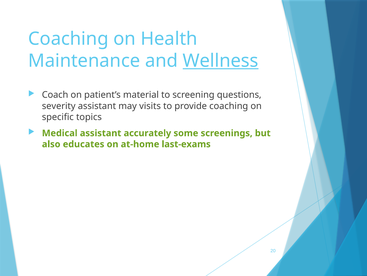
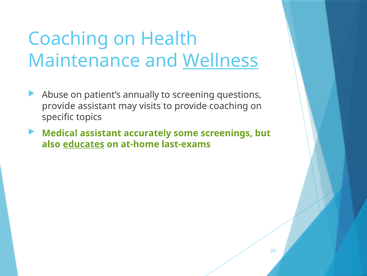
Coach: Coach -> Abuse
material: material -> annually
severity at (59, 106): severity -> provide
educates underline: none -> present
